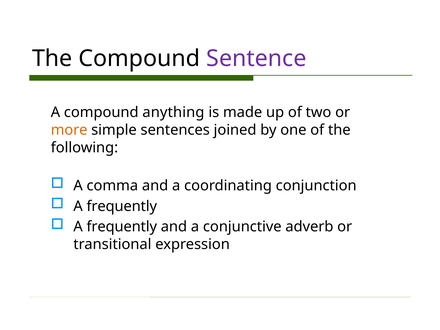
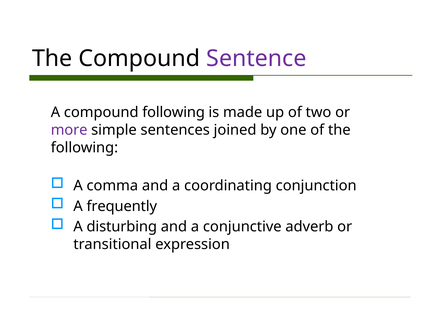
compound anything: anything -> following
more colour: orange -> purple
frequently at (122, 227): frequently -> disturbing
